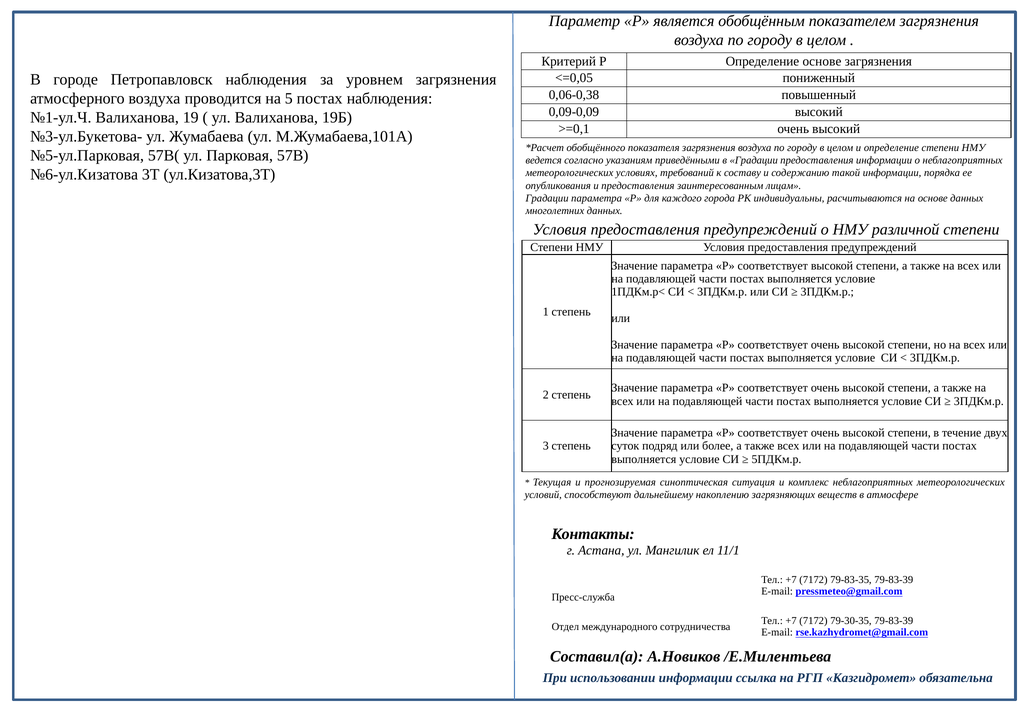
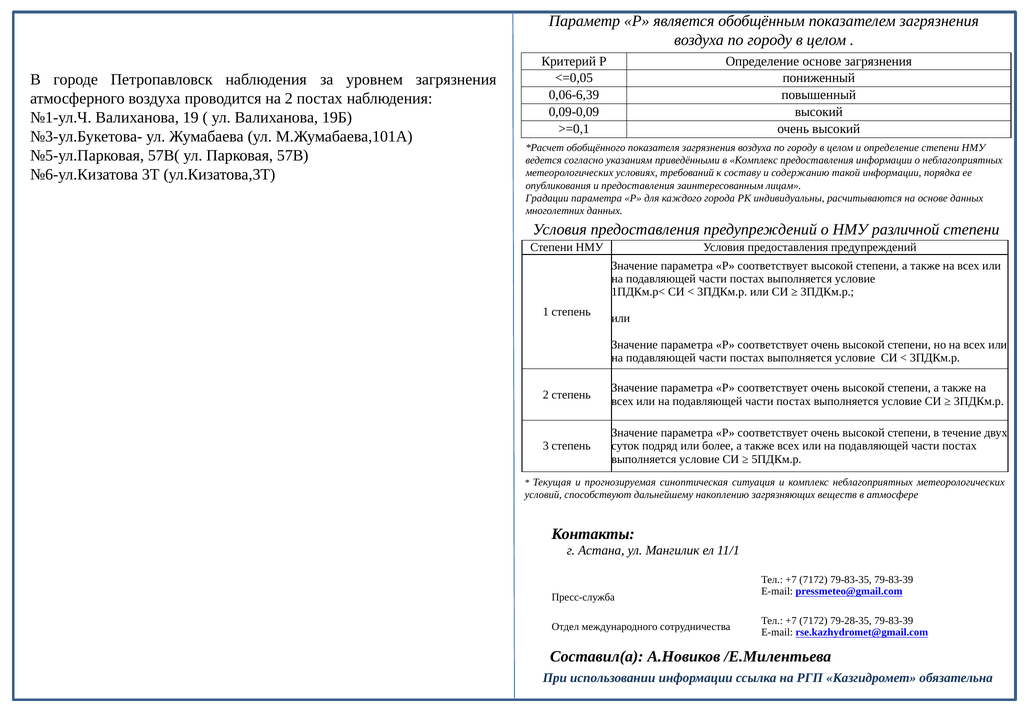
0,06-0,38: 0,06-0,38 -> 0,06-6,39
на 5: 5 -> 2
в Градации: Градации -> Комплекс
79-30-35: 79-30-35 -> 79-28-35
